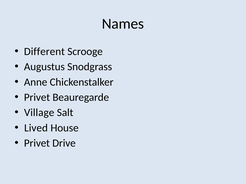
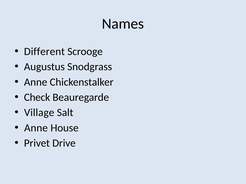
Privet at (37, 98): Privet -> Check
Lived at (36, 128): Lived -> Anne
